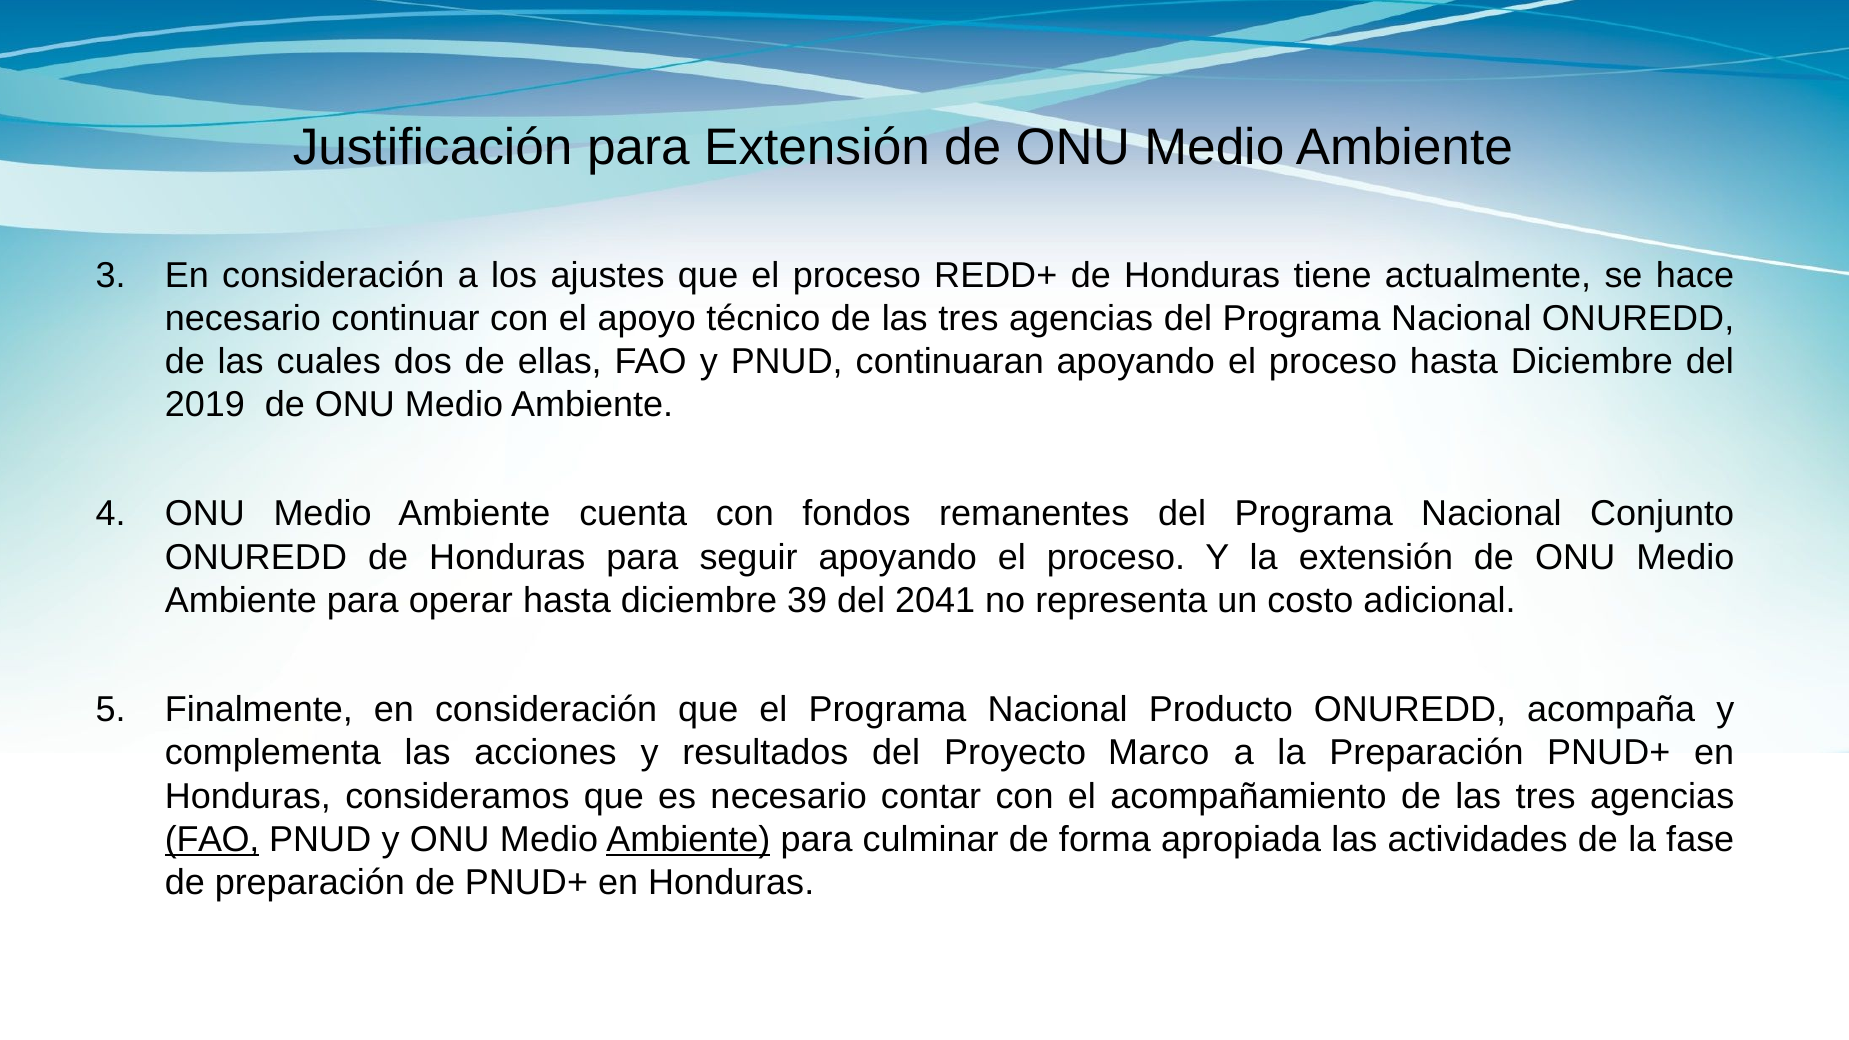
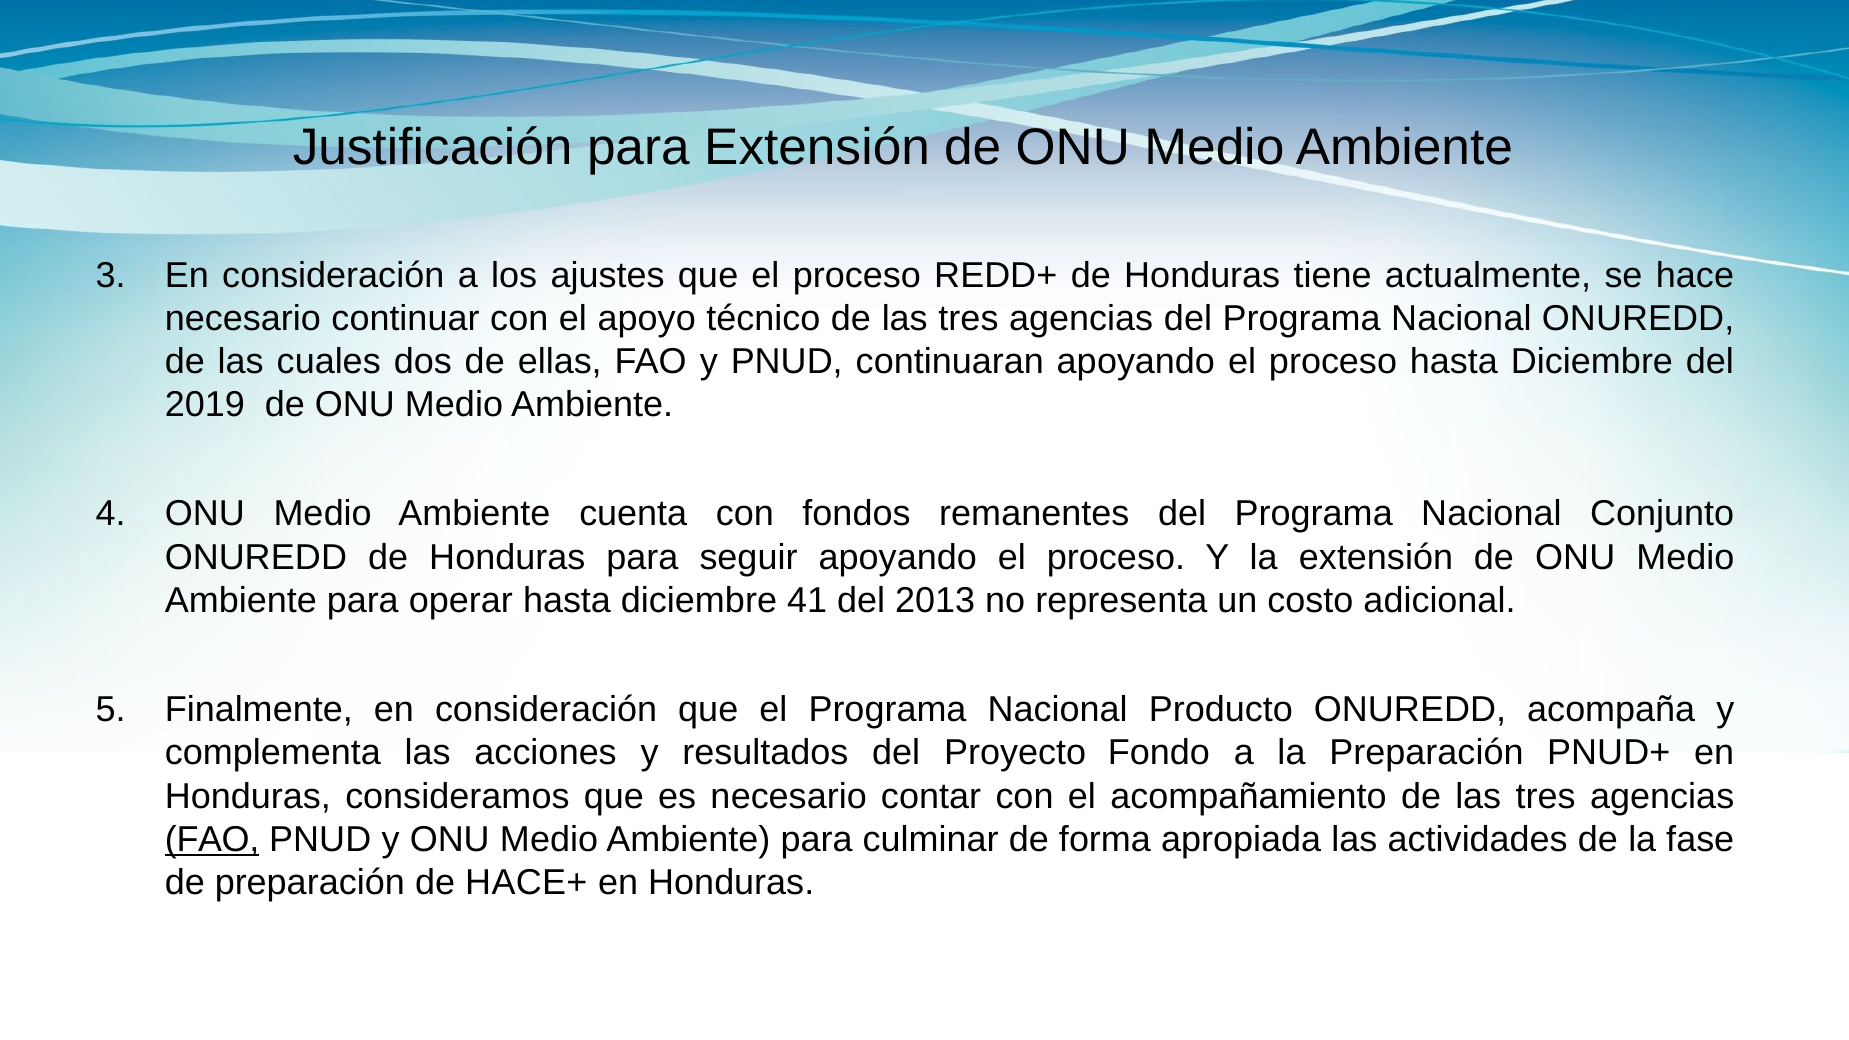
39: 39 -> 41
2041: 2041 -> 2013
Marco: Marco -> Fondo
Ambiente at (688, 839) underline: present -> none
de PNUD+: PNUD+ -> HACE+
